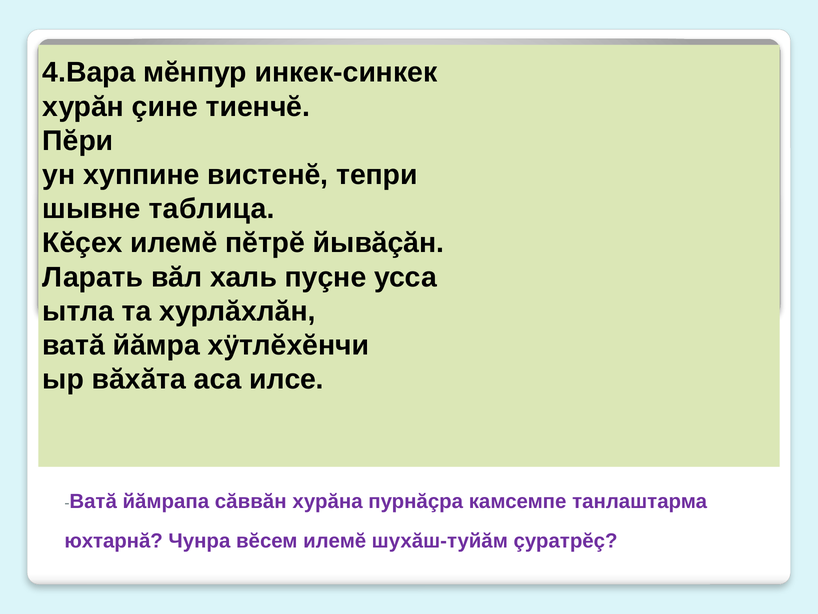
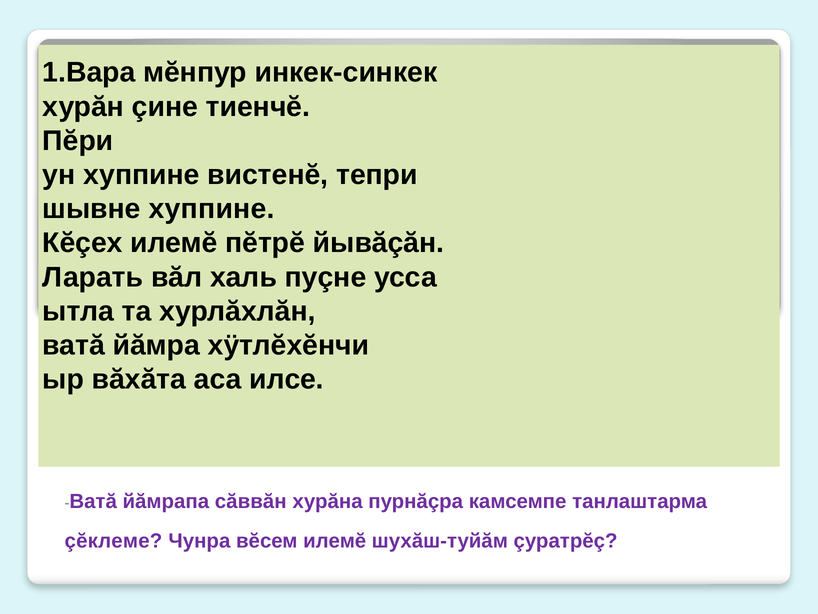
4.Вара: 4.Вара -> 1.Вара
шывне таблица: таблица -> хуппине
юхтарнă: юхтарнă -> çĕклеме
